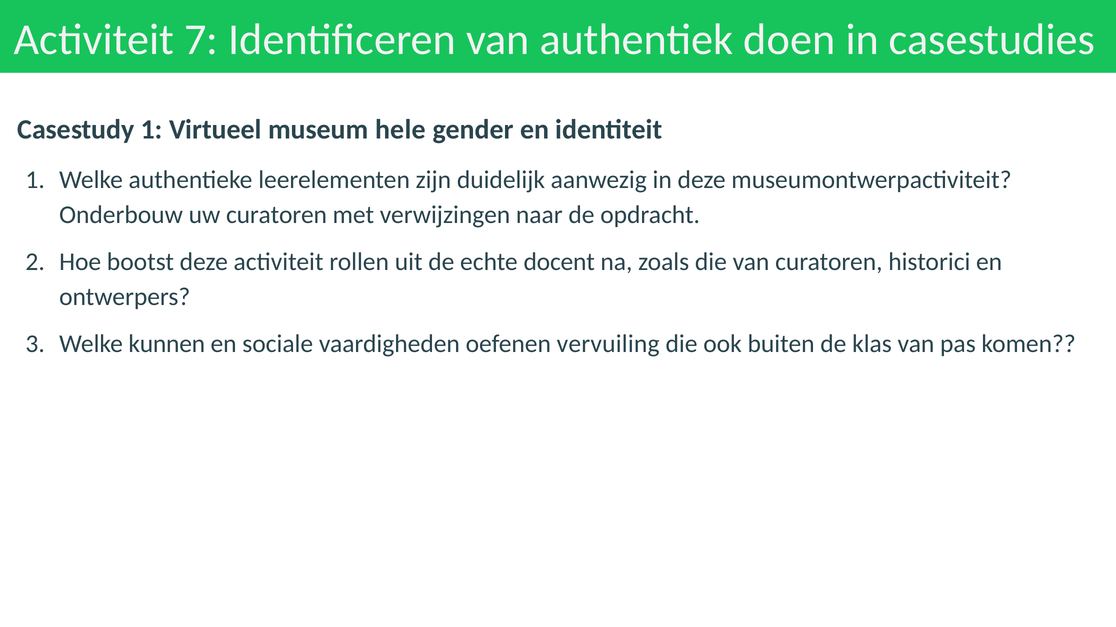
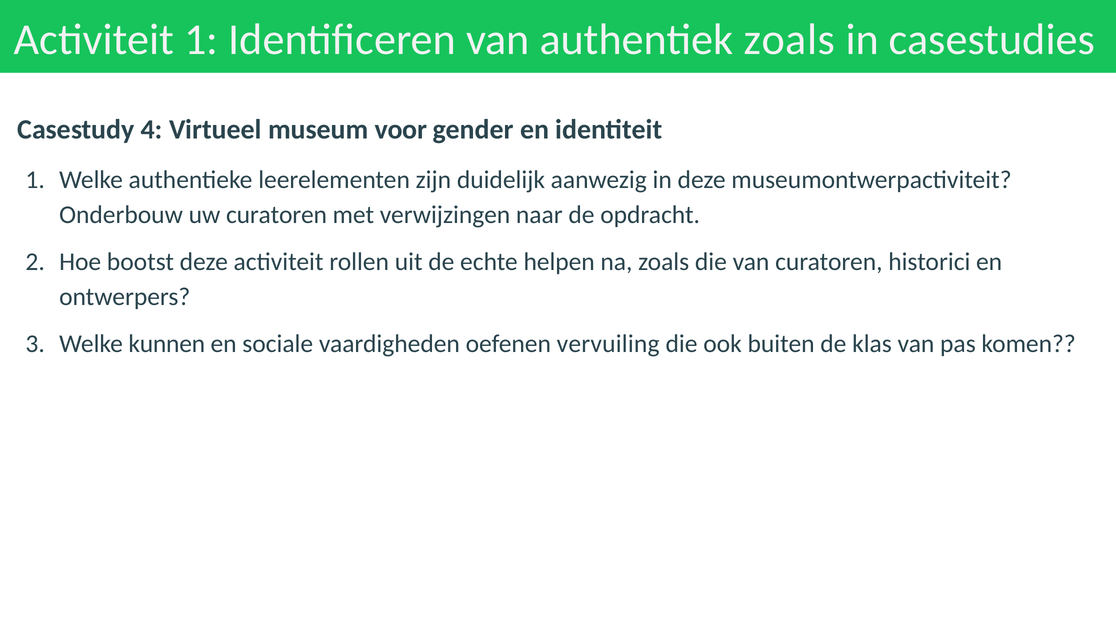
Activiteit 7: 7 -> 1
authentiek doen: doen -> zoals
Casestudy 1: 1 -> 4
hele: hele -> voor
docent: docent -> helpen
